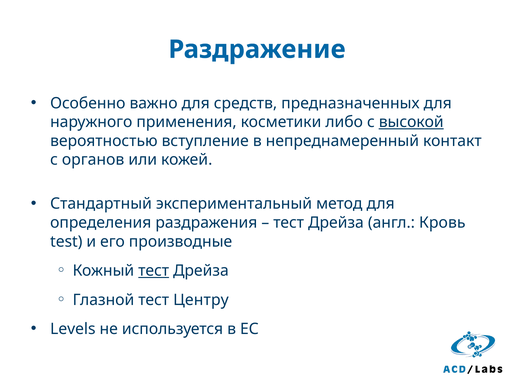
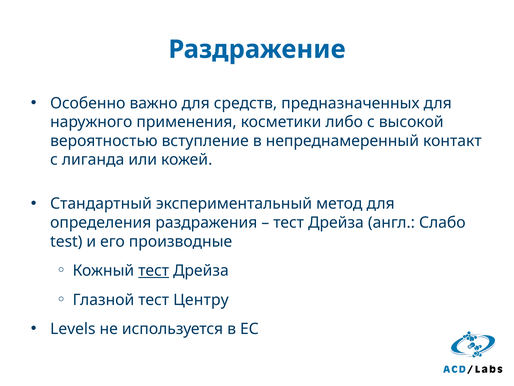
высокой underline: present -> none
органов: органов -> лиганда
Кровь: Кровь -> Слабо
